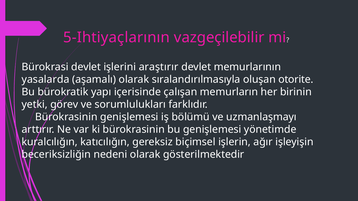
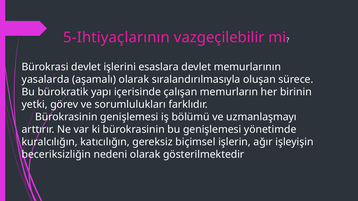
araştırır: araştırır -> esaslara
otorite: otorite -> sürece
